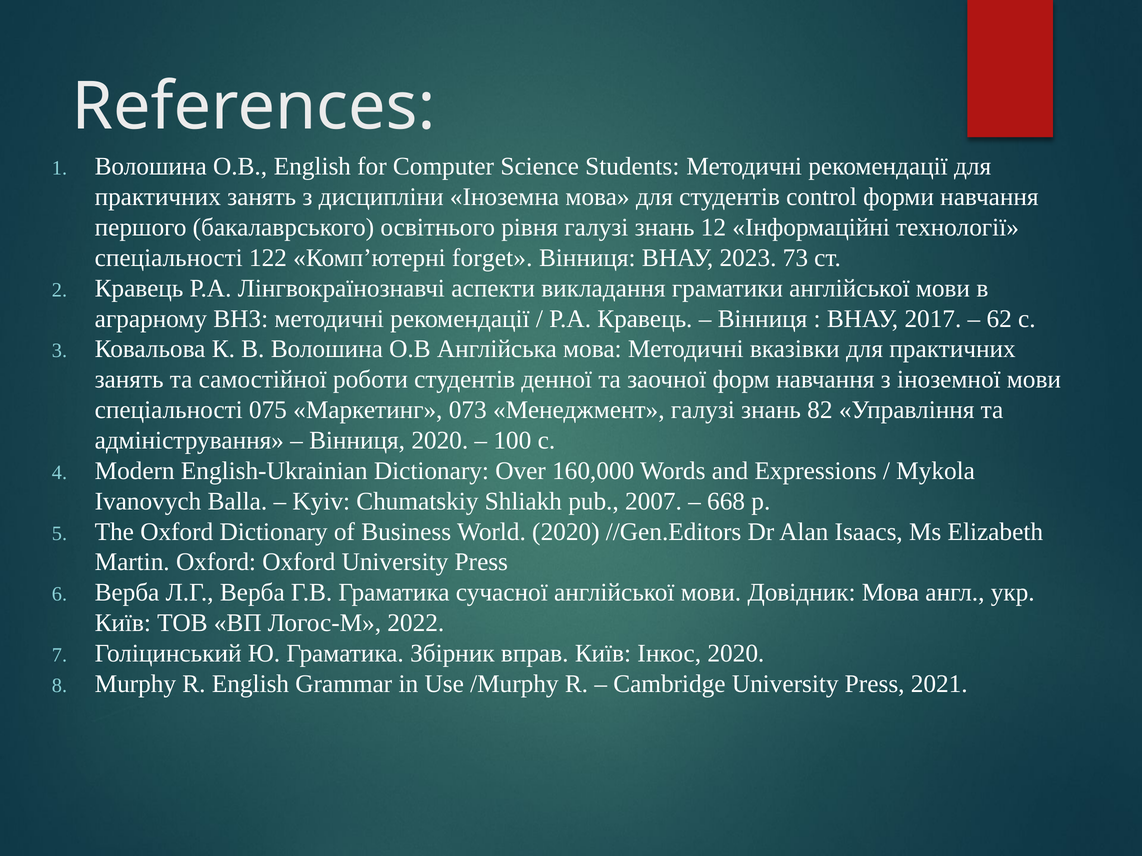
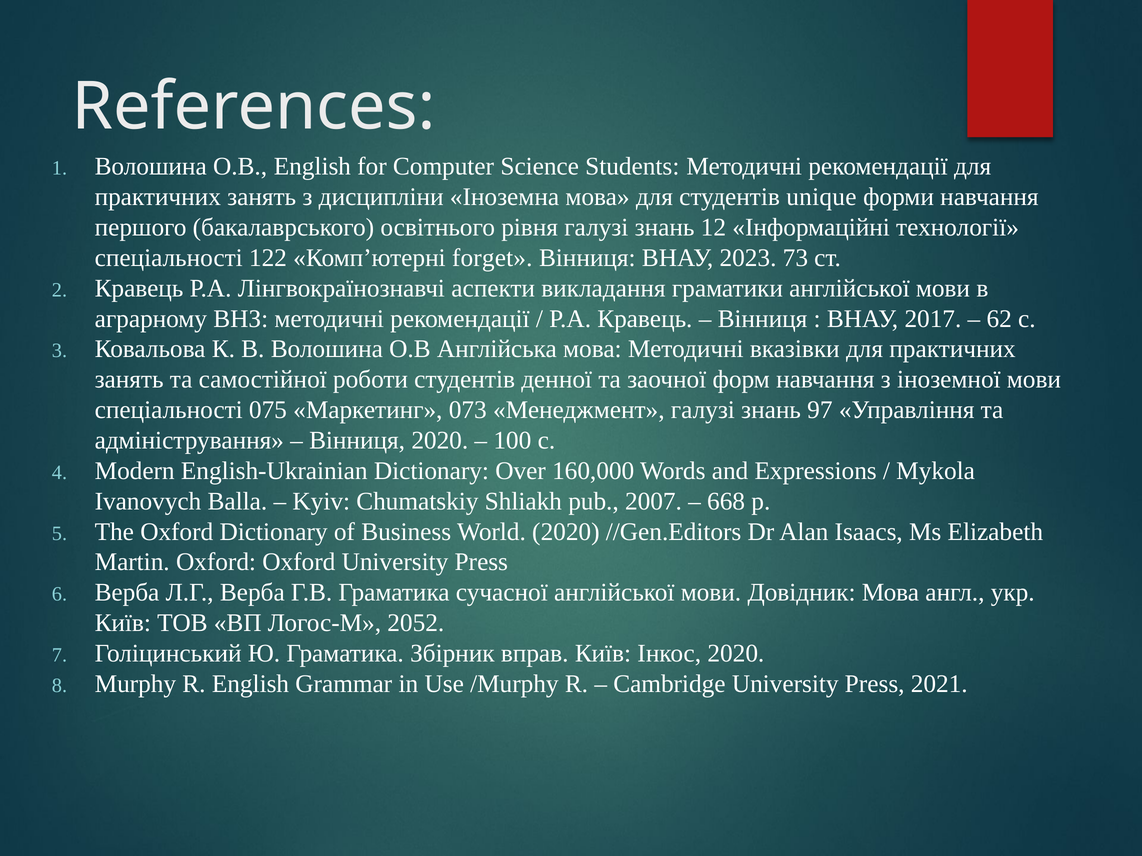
control: control -> unique
82: 82 -> 97
2022: 2022 -> 2052
